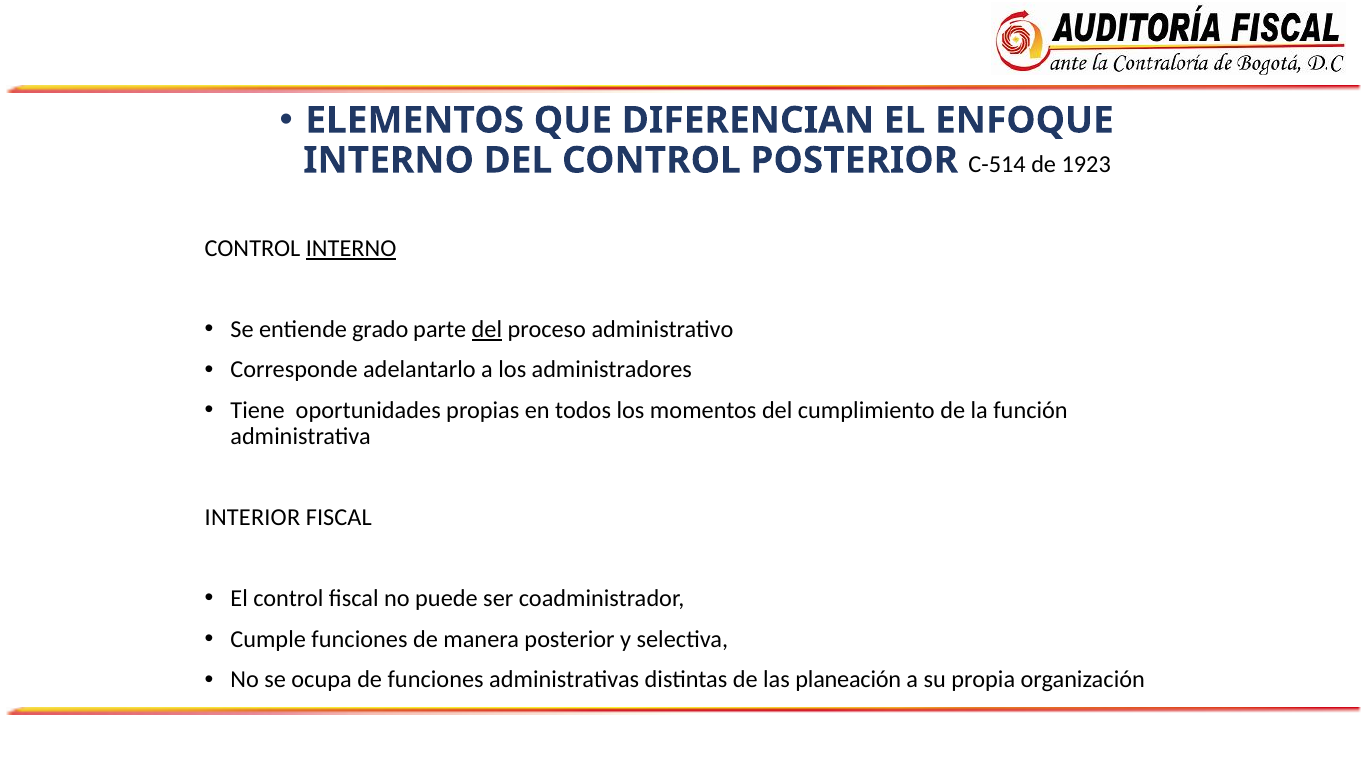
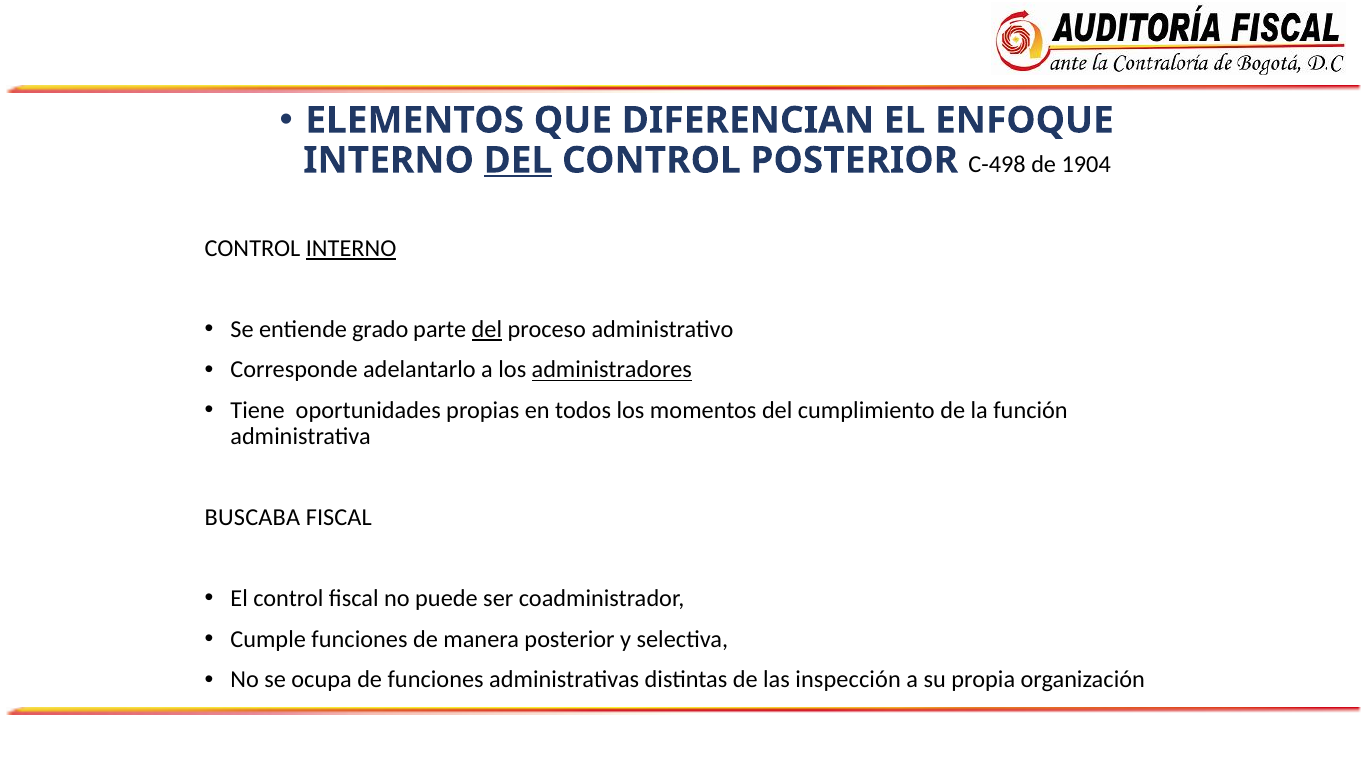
DEL at (518, 160) underline: none -> present
C-514: C-514 -> C-498
1923: 1923 -> 1904
administradores underline: none -> present
INTERIOR: INTERIOR -> BUSCABA
planeación: planeación -> inspección
